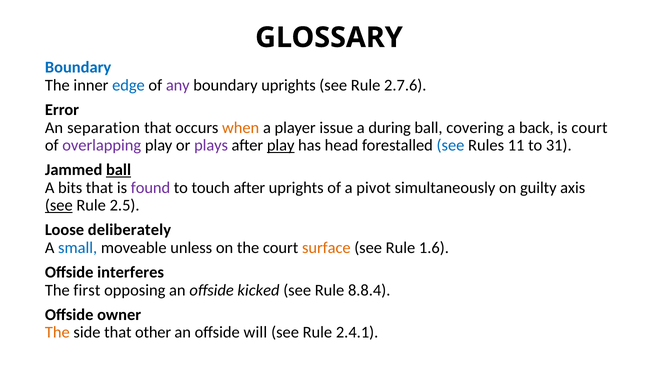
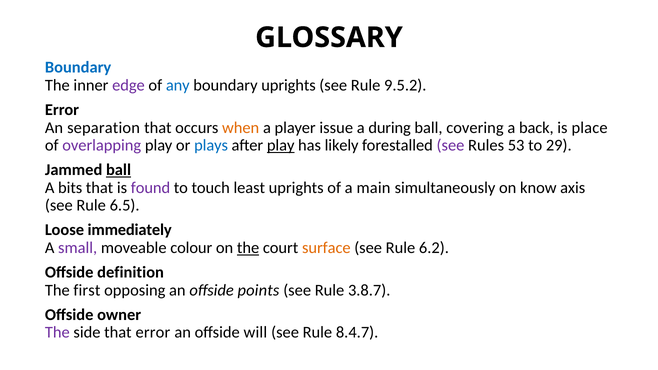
edge colour: blue -> purple
any colour: purple -> blue
2.7.6: 2.7.6 -> 9.5.2
is court: court -> place
plays colour: purple -> blue
head: head -> likely
see at (450, 145) colour: blue -> purple
11: 11 -> 53
31: 31 -> 29
touch after: after -> least
pivot: pivot -> main
guilty: guilty -> know
see at (59, 206) underline: present -> none
2.5: 2.5 -> 6.5
deliberately: deliberately -> immediately
small colour: blue -> purple
unless: unless -> colour
the at (248, 248) underline: none -> present
1.6: 1.6 -> 6.2
interferes: interferes -> definition
kicked: kicked -> points
8.8.4: 8.8.4 -> 3.8.7
The at (57, 333) colour: orange -> purple
that other: other -> error
2.4.1: 2.4.1 -> 8.4.7
